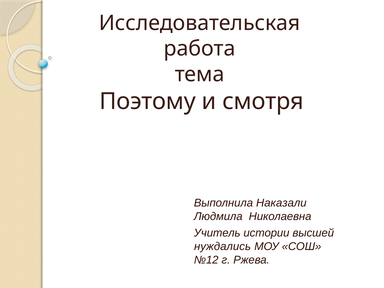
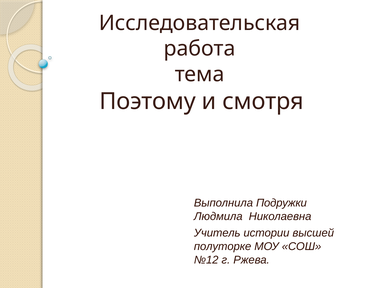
Наказали: Наказали -> Подружки
нуждались: нуждались -> полуторке
